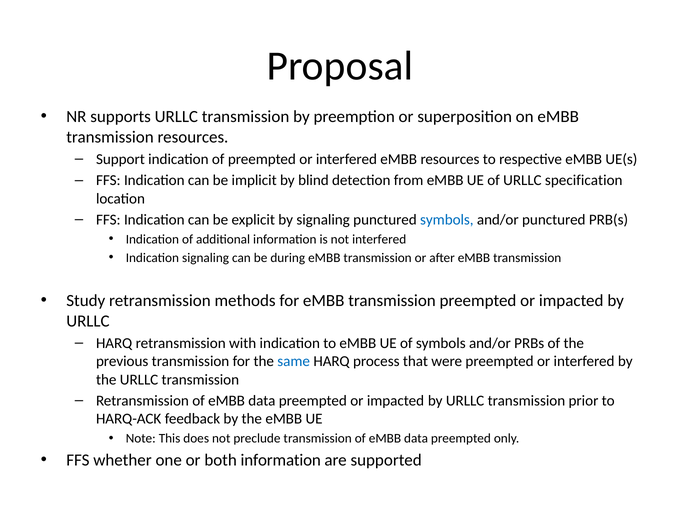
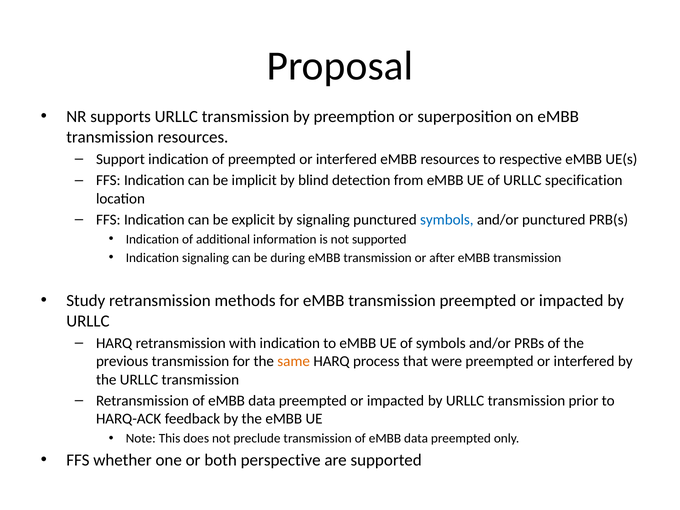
not interfered: interfered -> supported
same colour: blue -> orange
both information: information -> perspective
